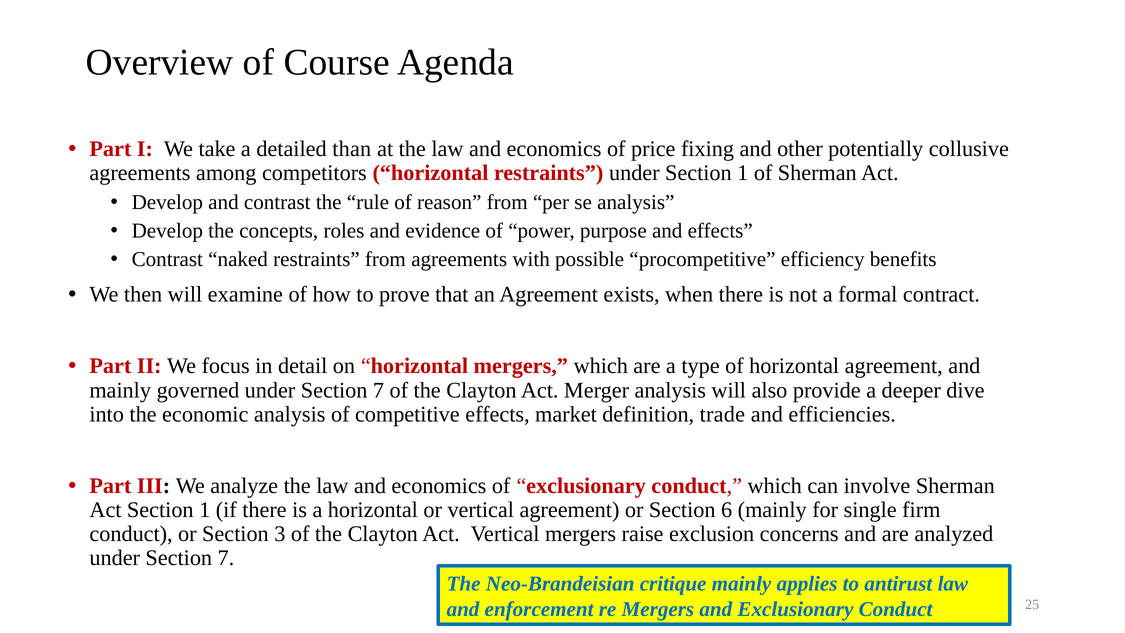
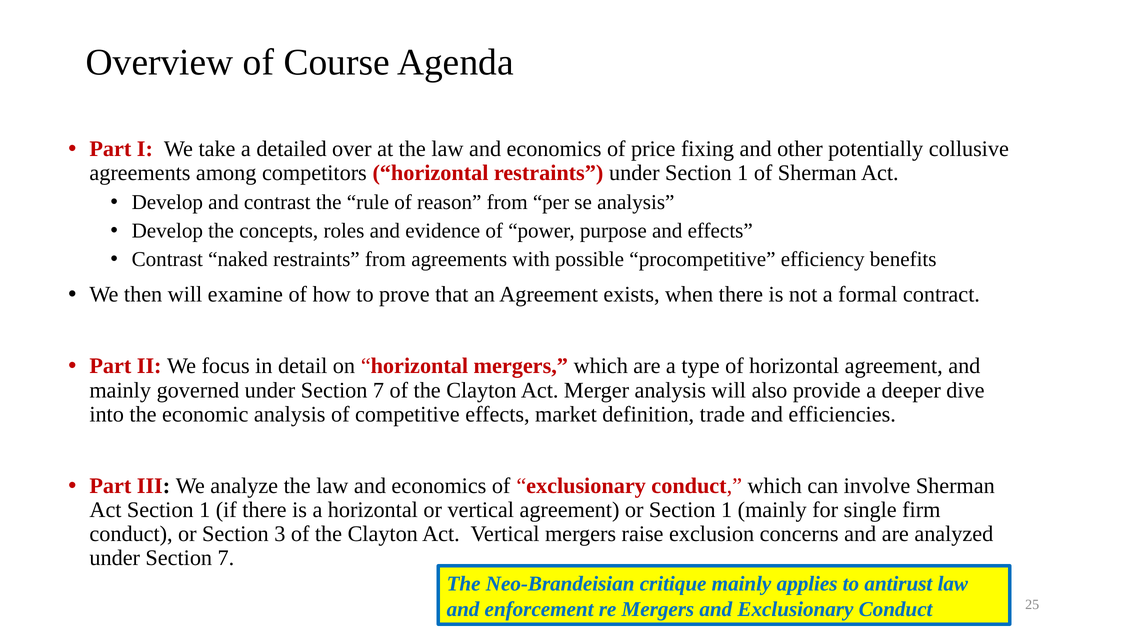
than: than -> over
or Section 6: 6 -> 1
